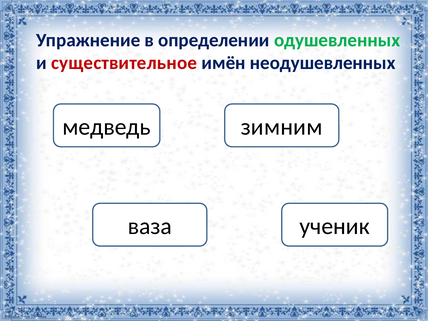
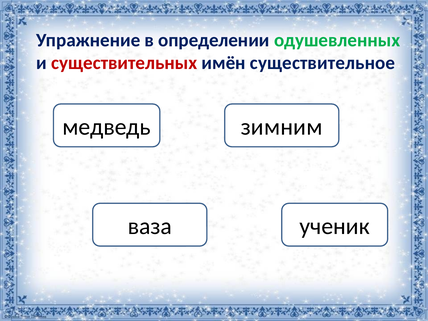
существительное: существительное -> существительных
неодушевленных: неодушевленных -> существительное
